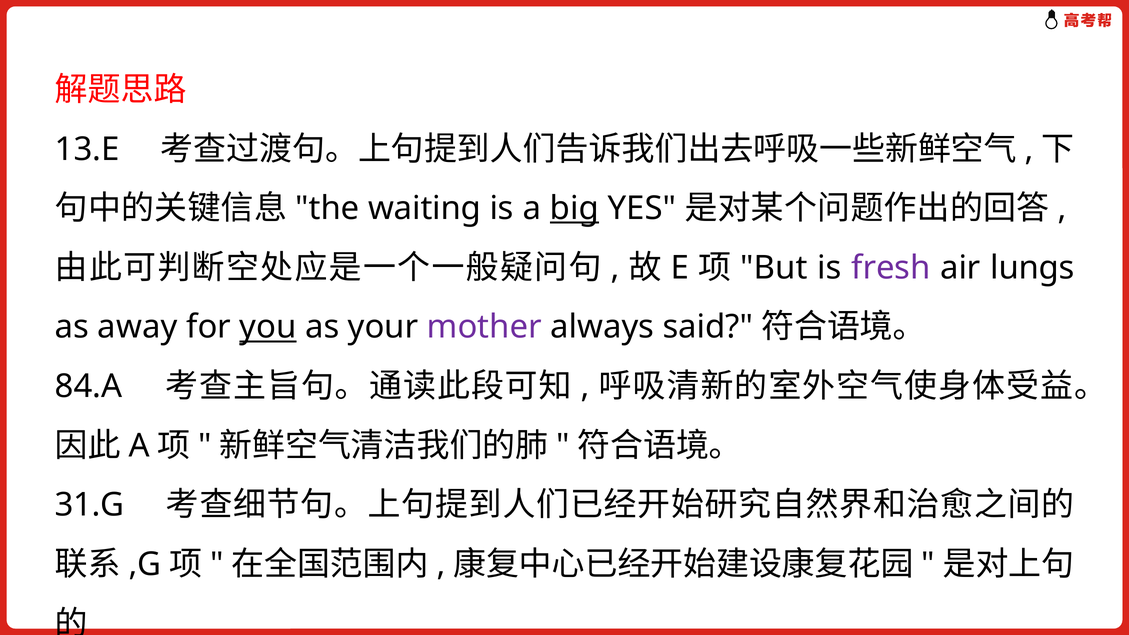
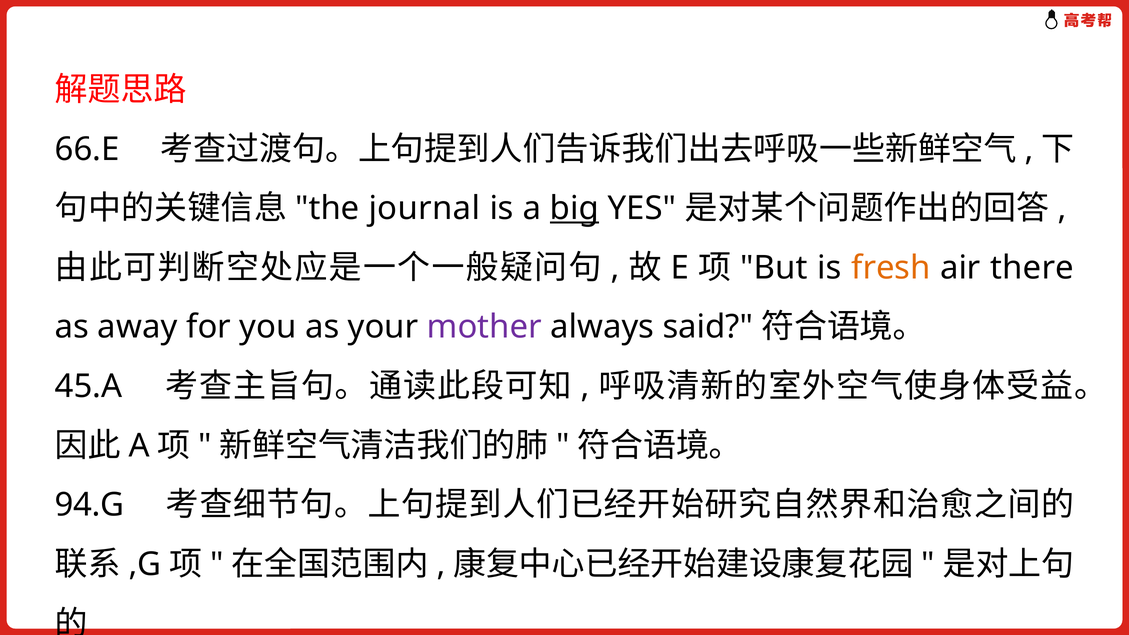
13.E: 13.E -> 66.E
waiting: waiting -> journal
fresh colour: purple -> orange
lungs: lungs -> there
you underline: present -> none
84.A: 84.A -> 45.A
31.G: 31.G -> 94.G
